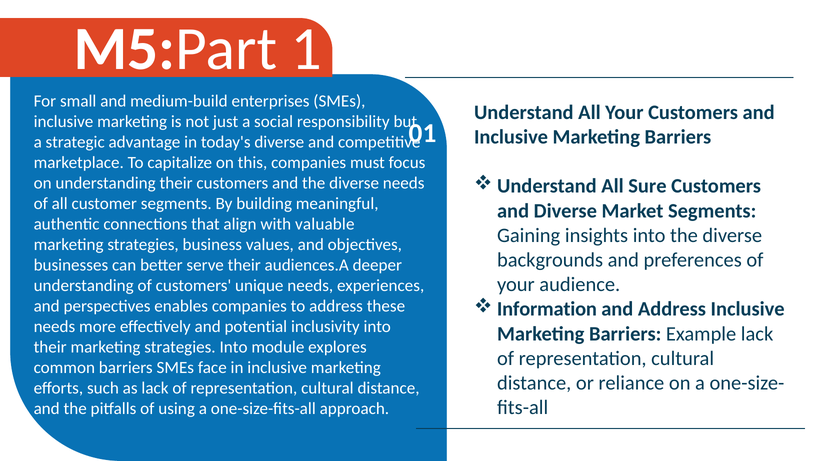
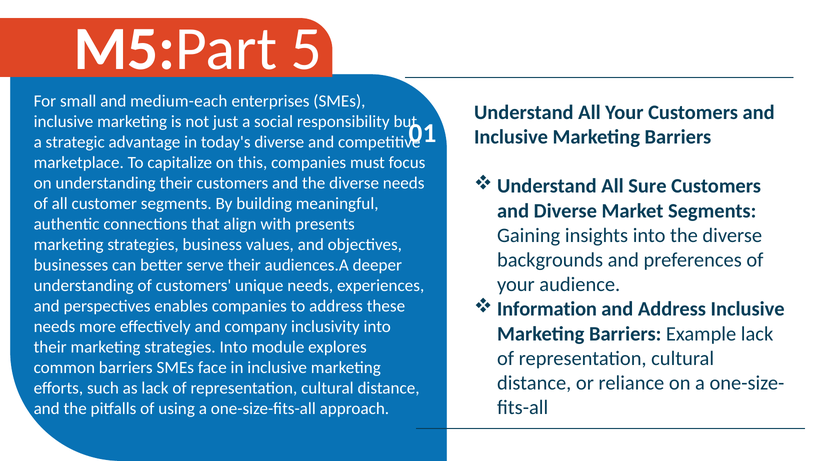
1: 1 -> 5
medium-build: medium-build -> medium-each
valuable: valuable -> presents
potential: potential -> company
